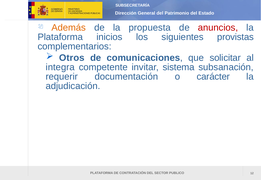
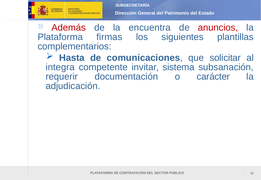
Además colour: orange -> red
propuesta: propuesta -> encuentra
inicios: inicios -> firmas
provistas: provistas -> plantillas
Otros: Otros -> Hasta
